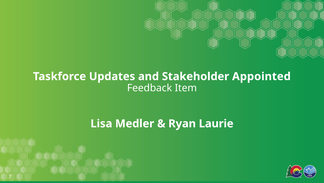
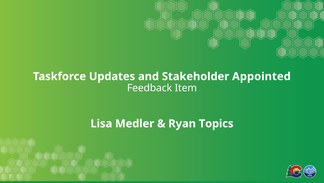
Laurie: Laurie -> Topics
